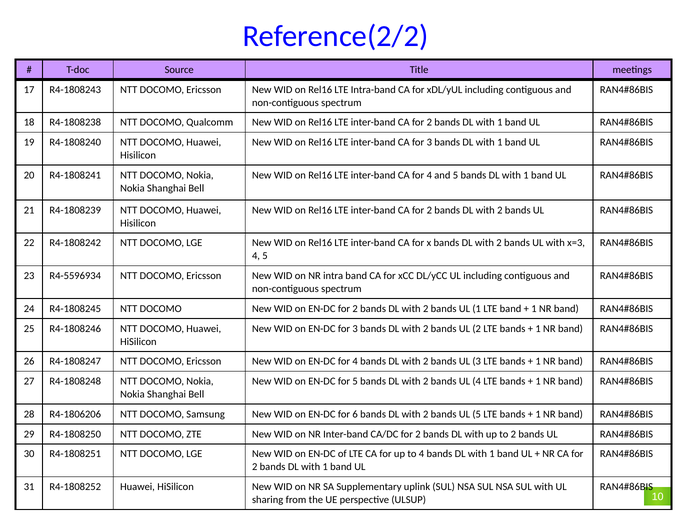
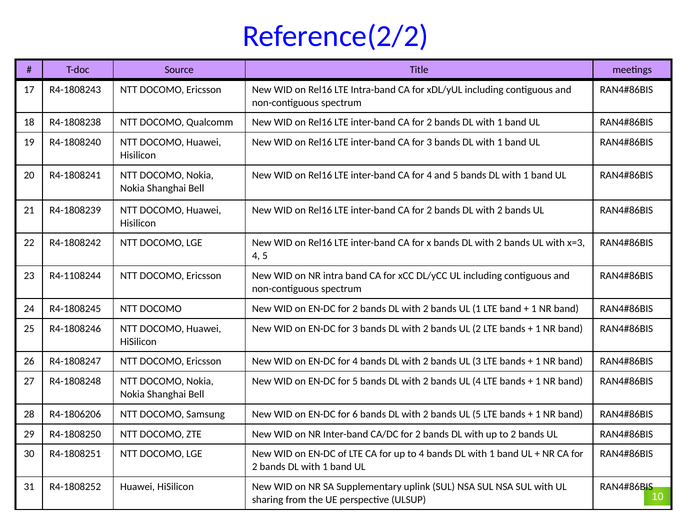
R4-5596934: R4-5596934 -> R4-1108244
